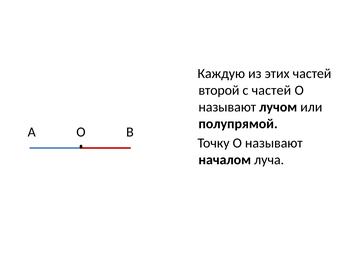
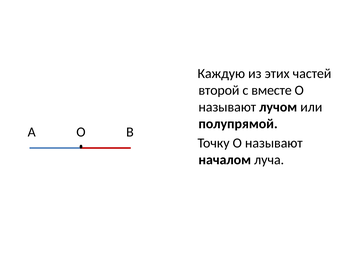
с частей: частей -> вместе
